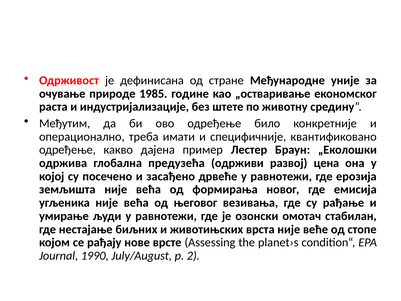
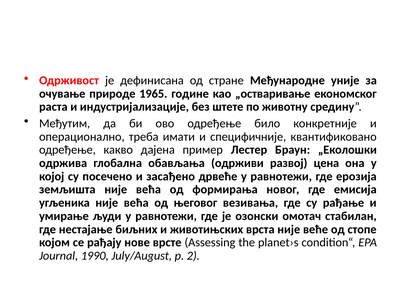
1985: 1985 -> 1965
предузећа: предузећа -> обављања
